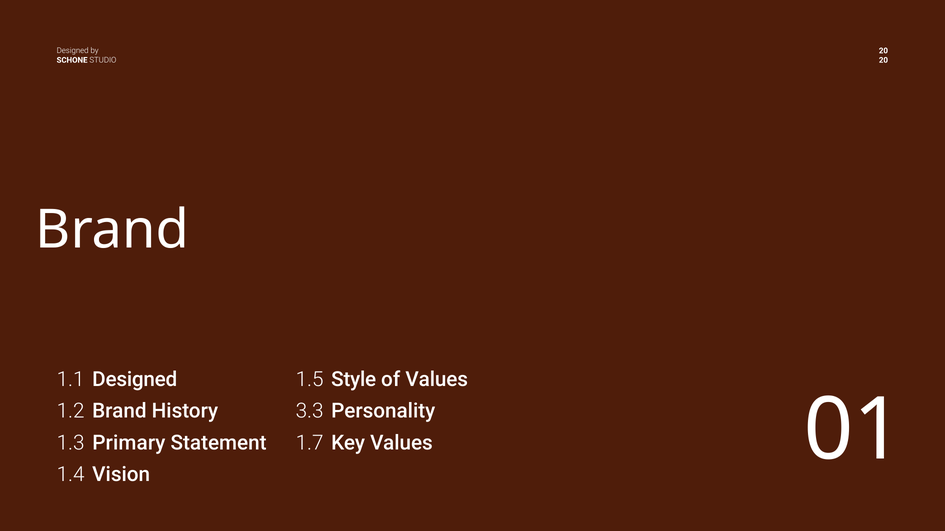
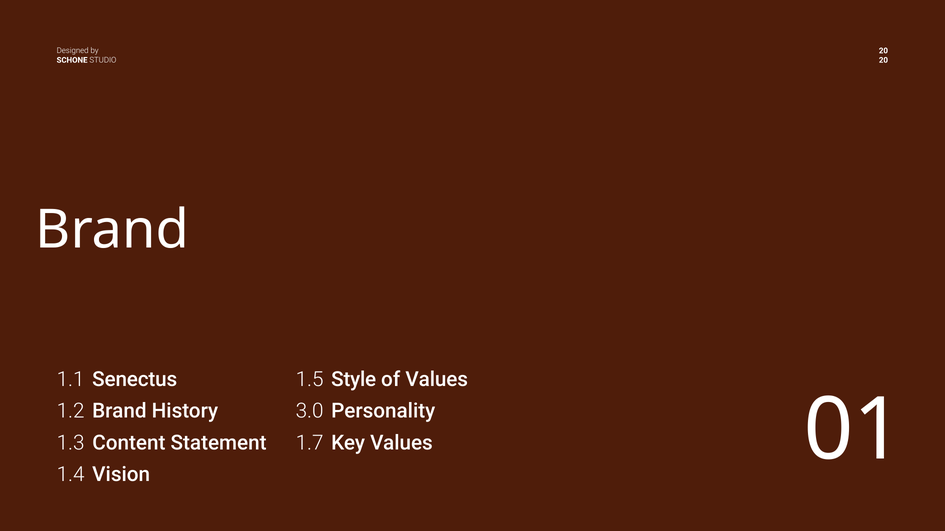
Designed at (135, 380): Designed -> Senectus
3.3: 3.3 -> 3.0
Primary: Primary -> Content
